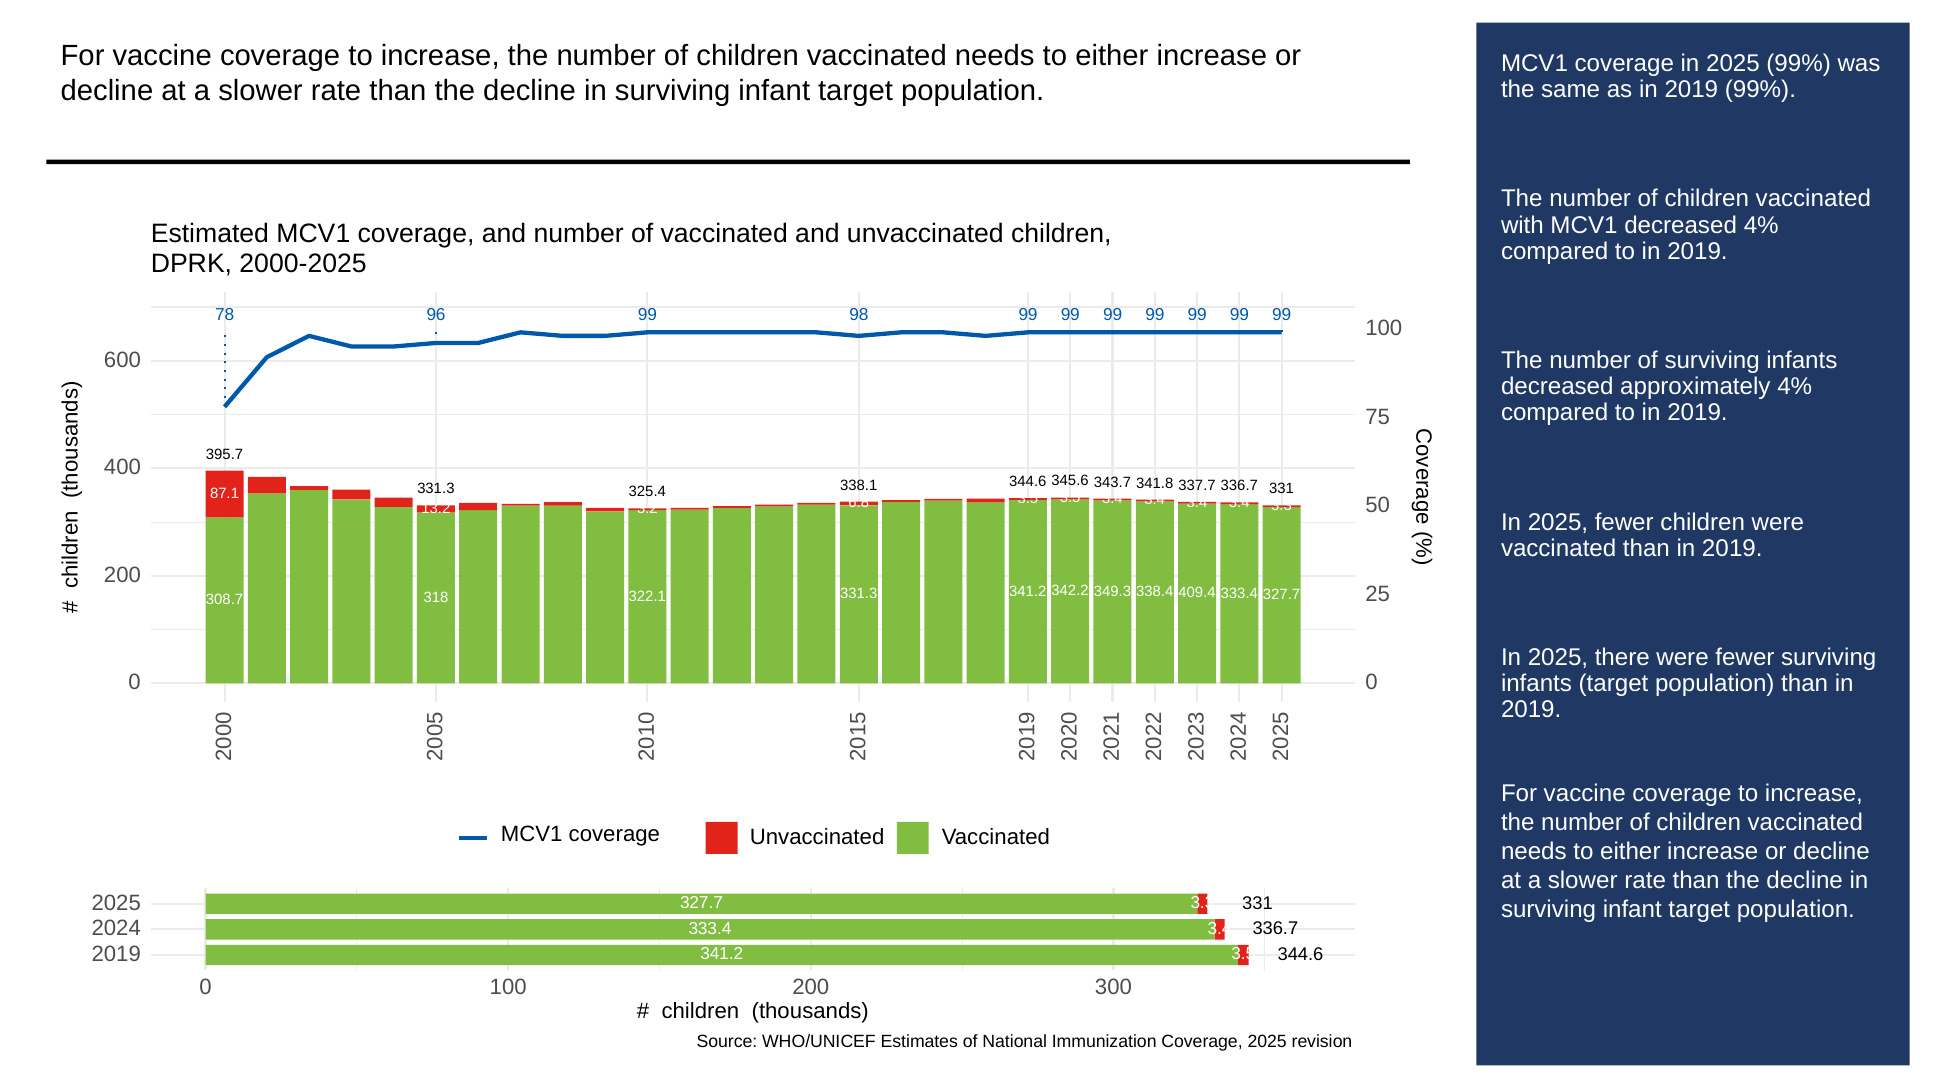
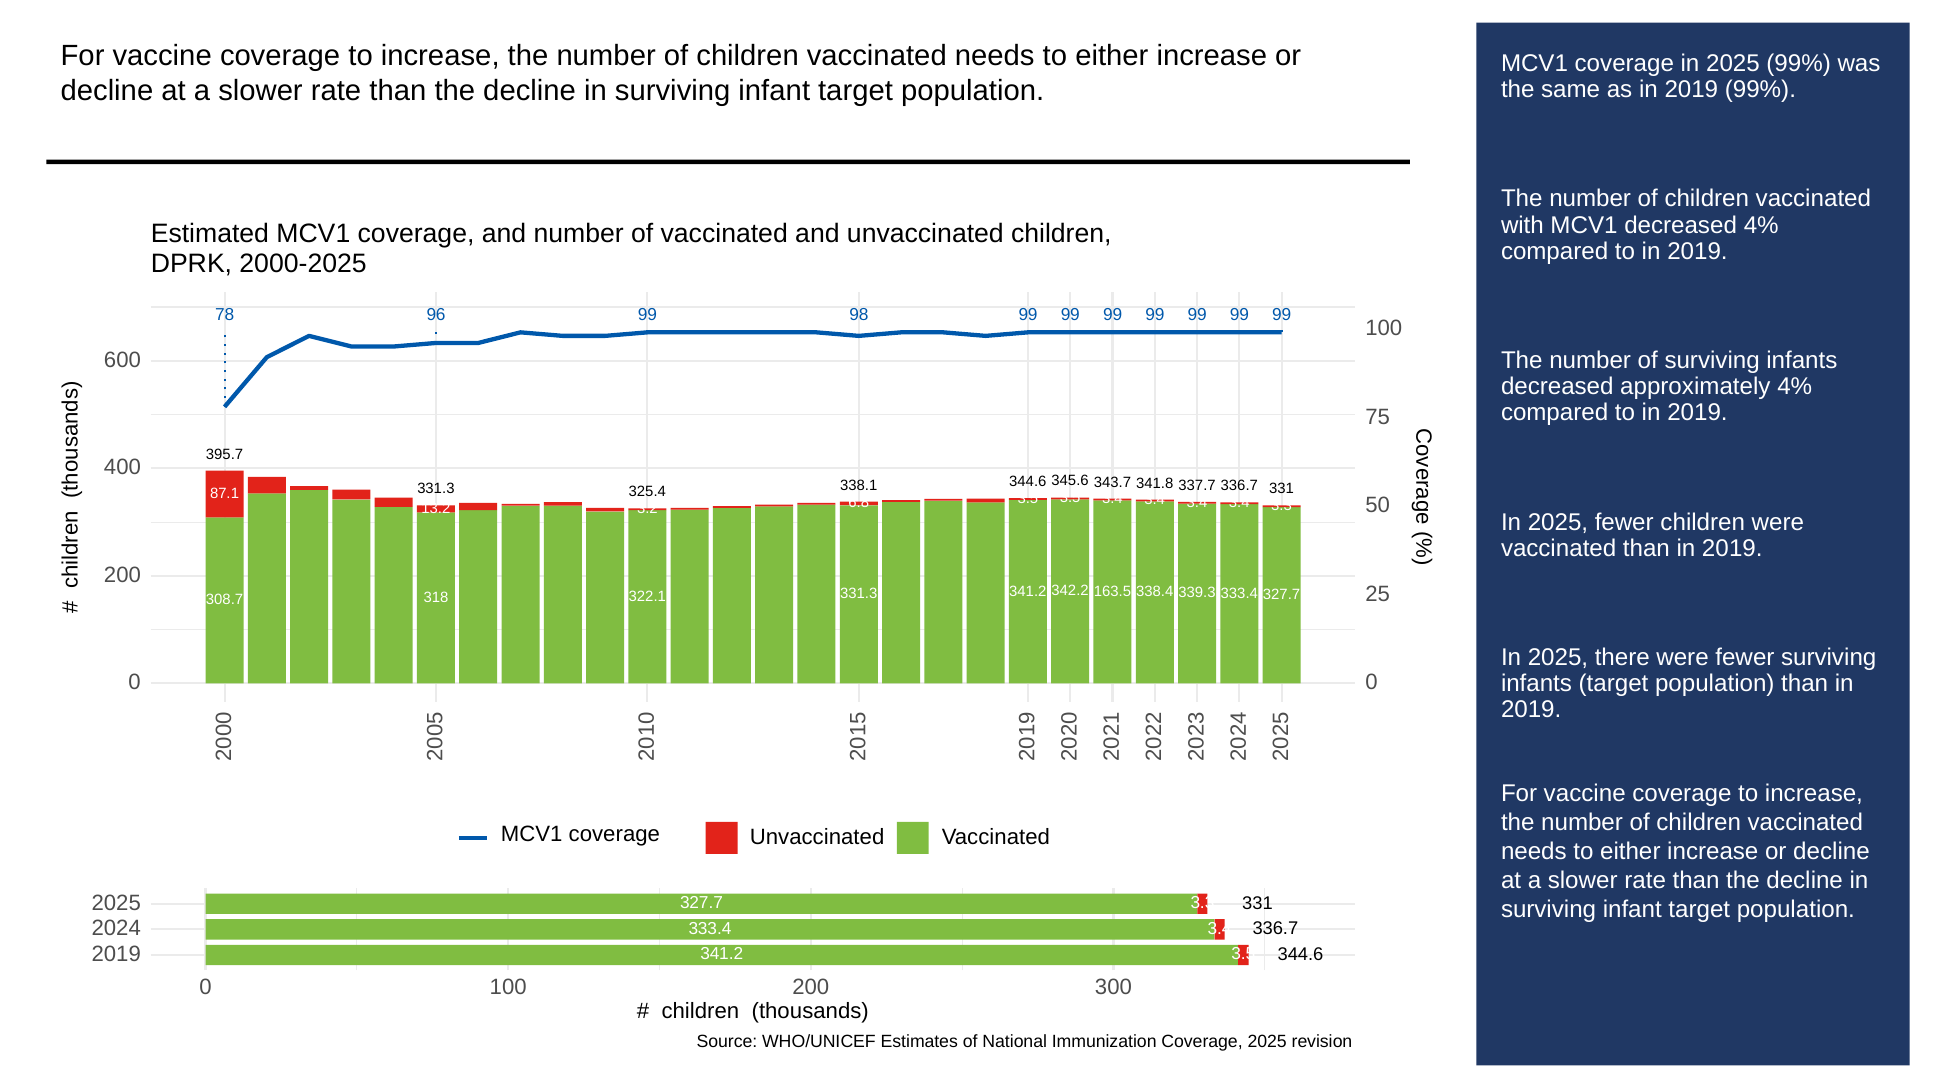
349.3: 349.3 -> 163.5
409.4: 409.4 -> 339.3
